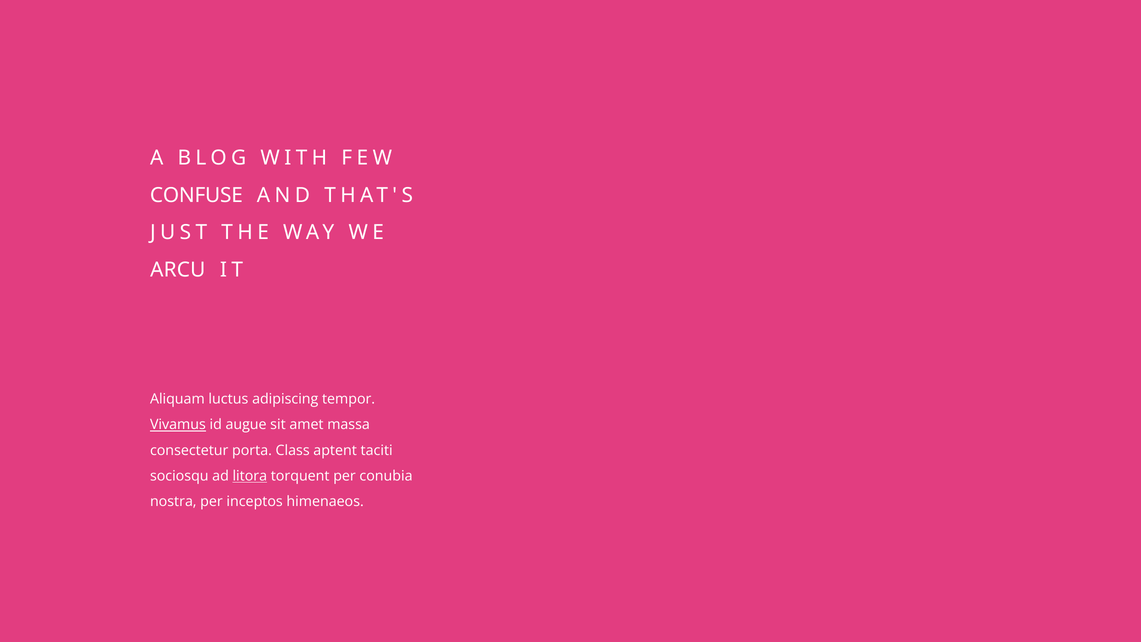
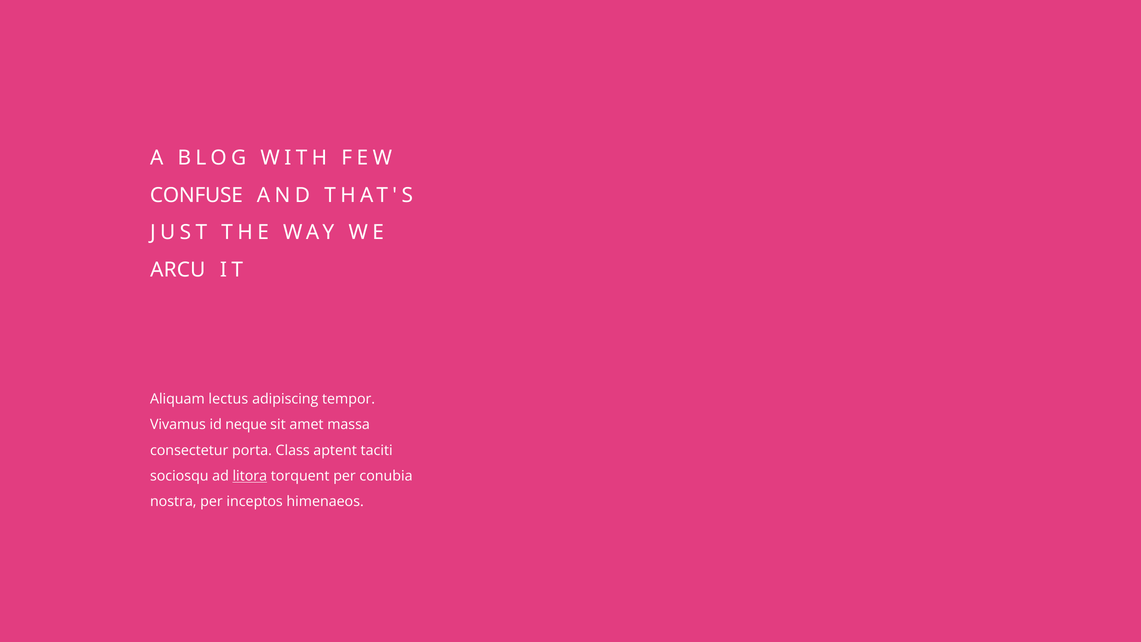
luctus: luctus -> lectus
Vivamus underline: present -> none
augue: augue -> neque
